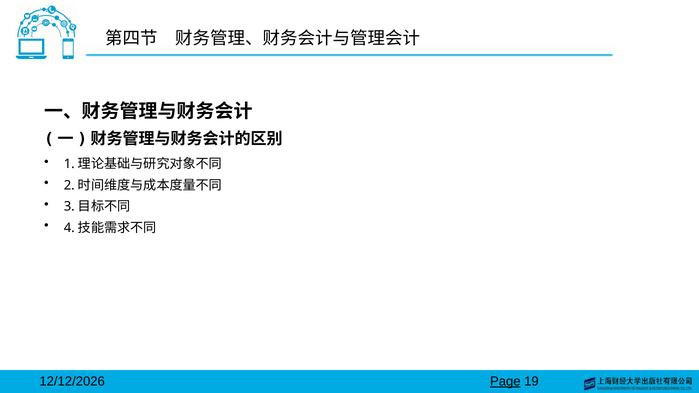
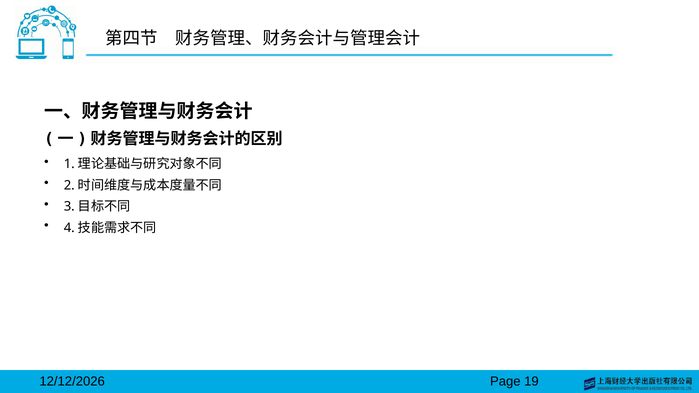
Page underline: present -> none
